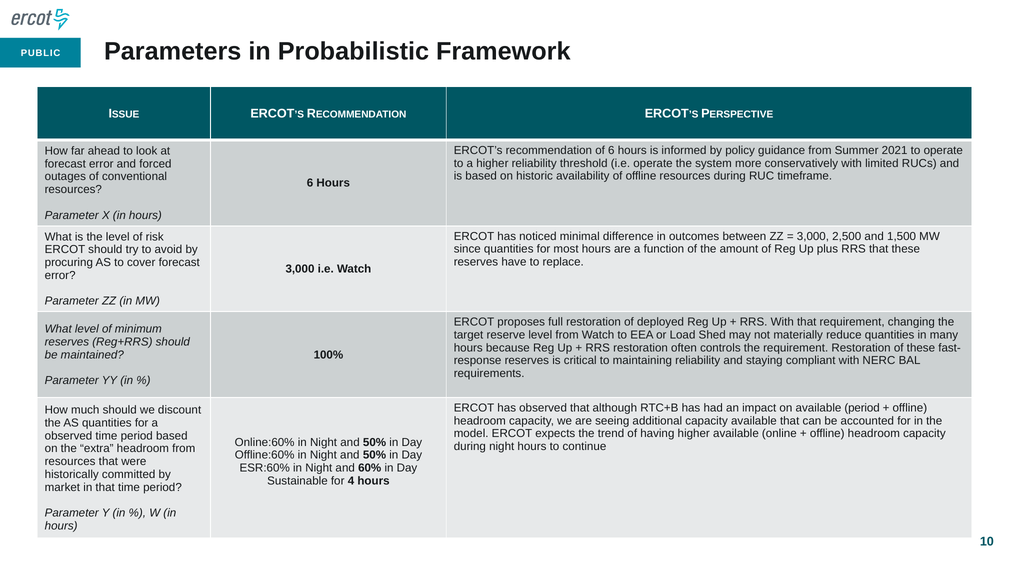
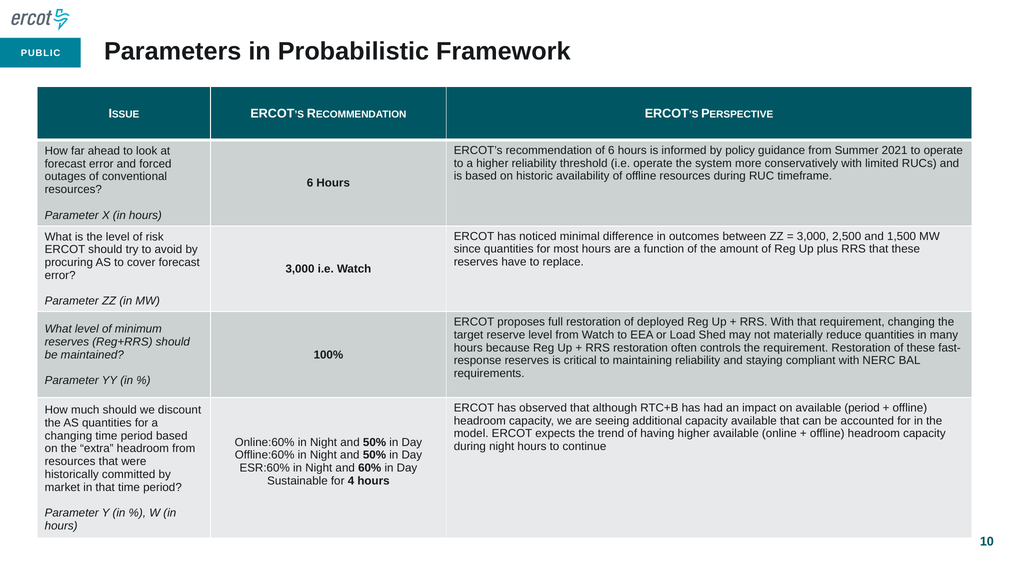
observed at (68, 436): observed -> changing
